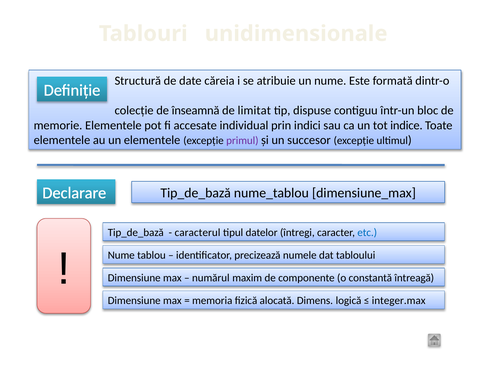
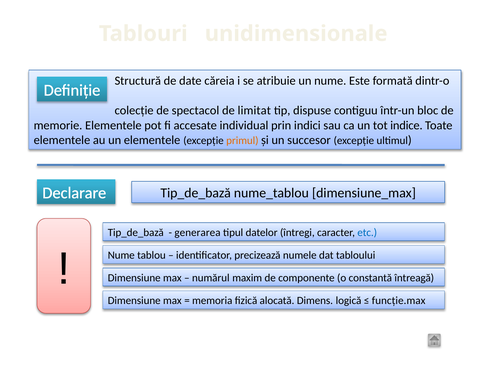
înseamnă: înseamnă -> spectacol
primul colour: purple -> orange
caracterul: caracterul -> generarea
integer.max: integer.max -> funcție.max
